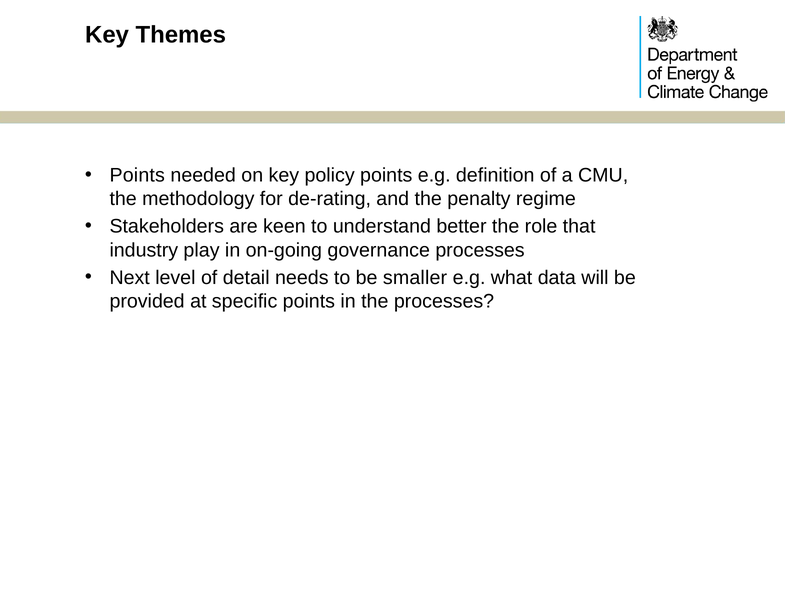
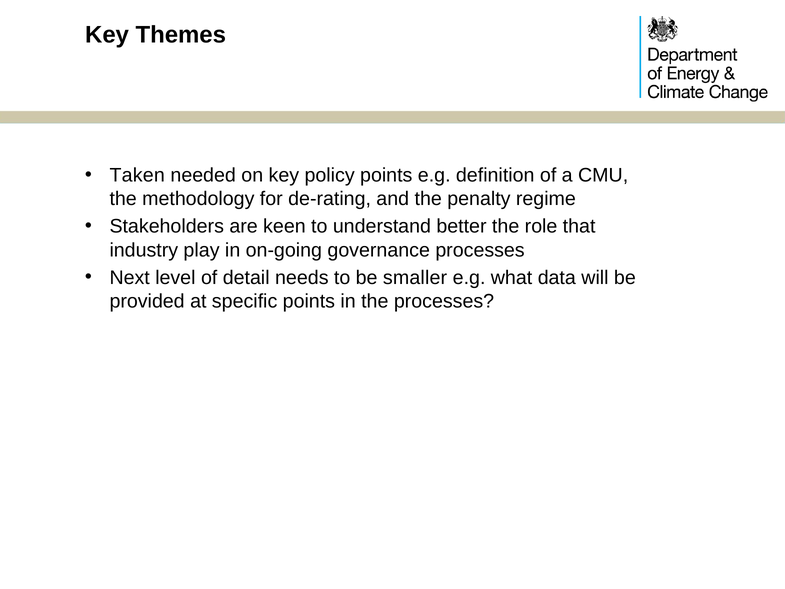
Points at (137, 175): Points -> Taken
